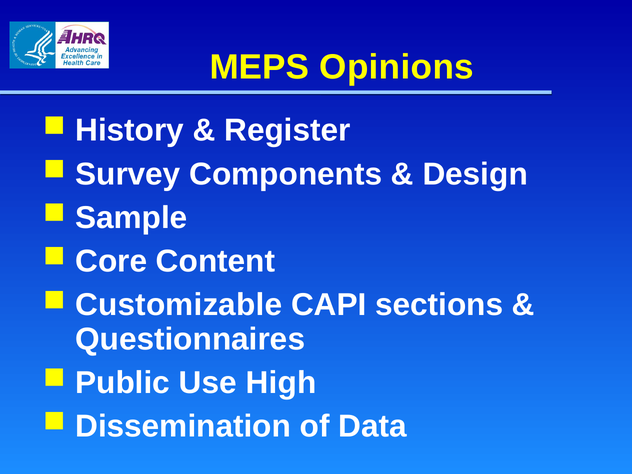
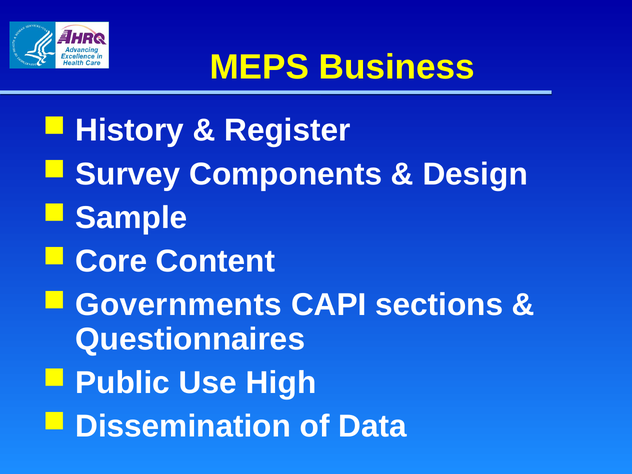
Opinions: Opinions -> Business
Customizable: Customizable -> Governments
